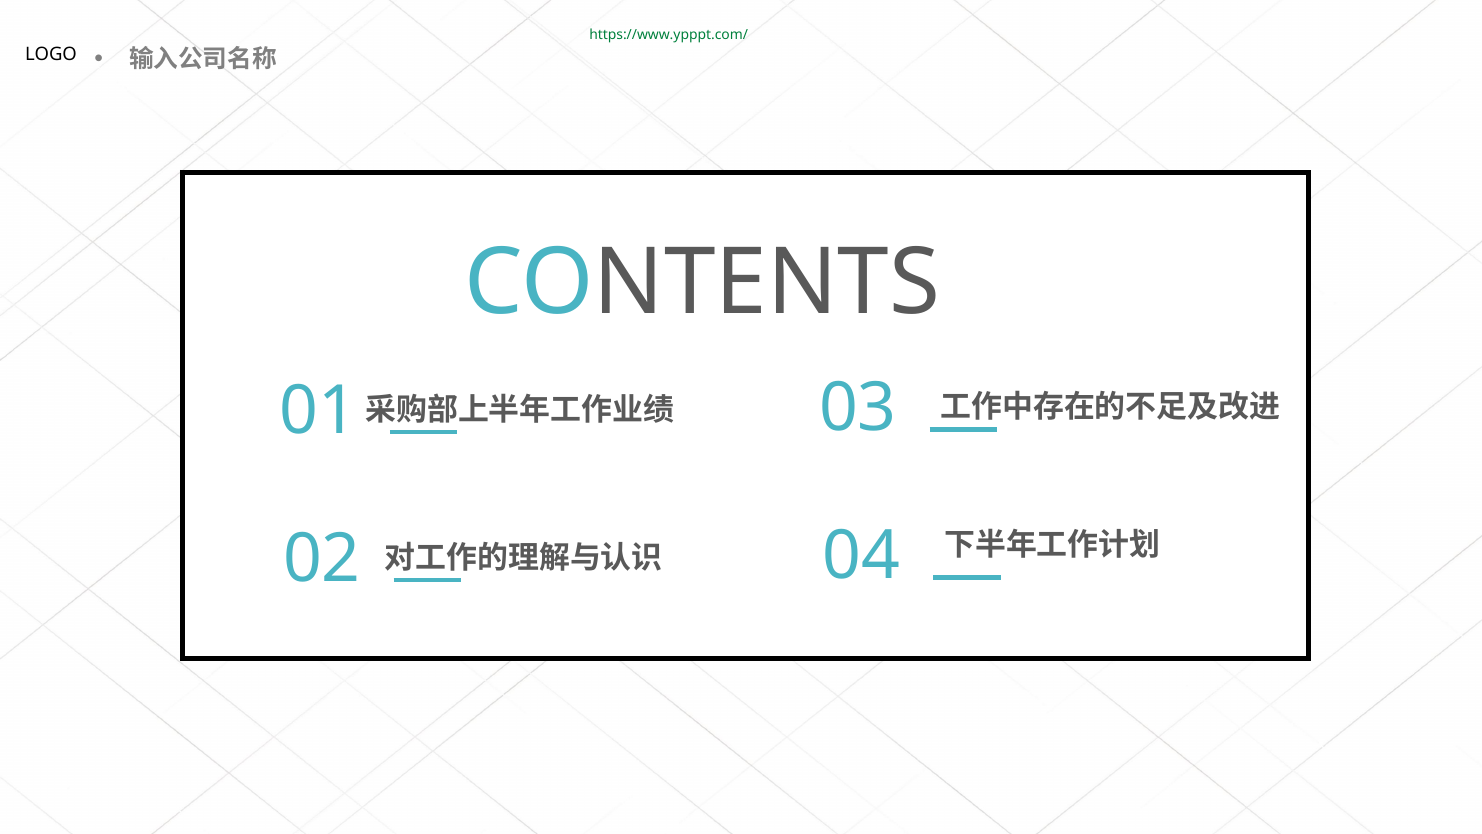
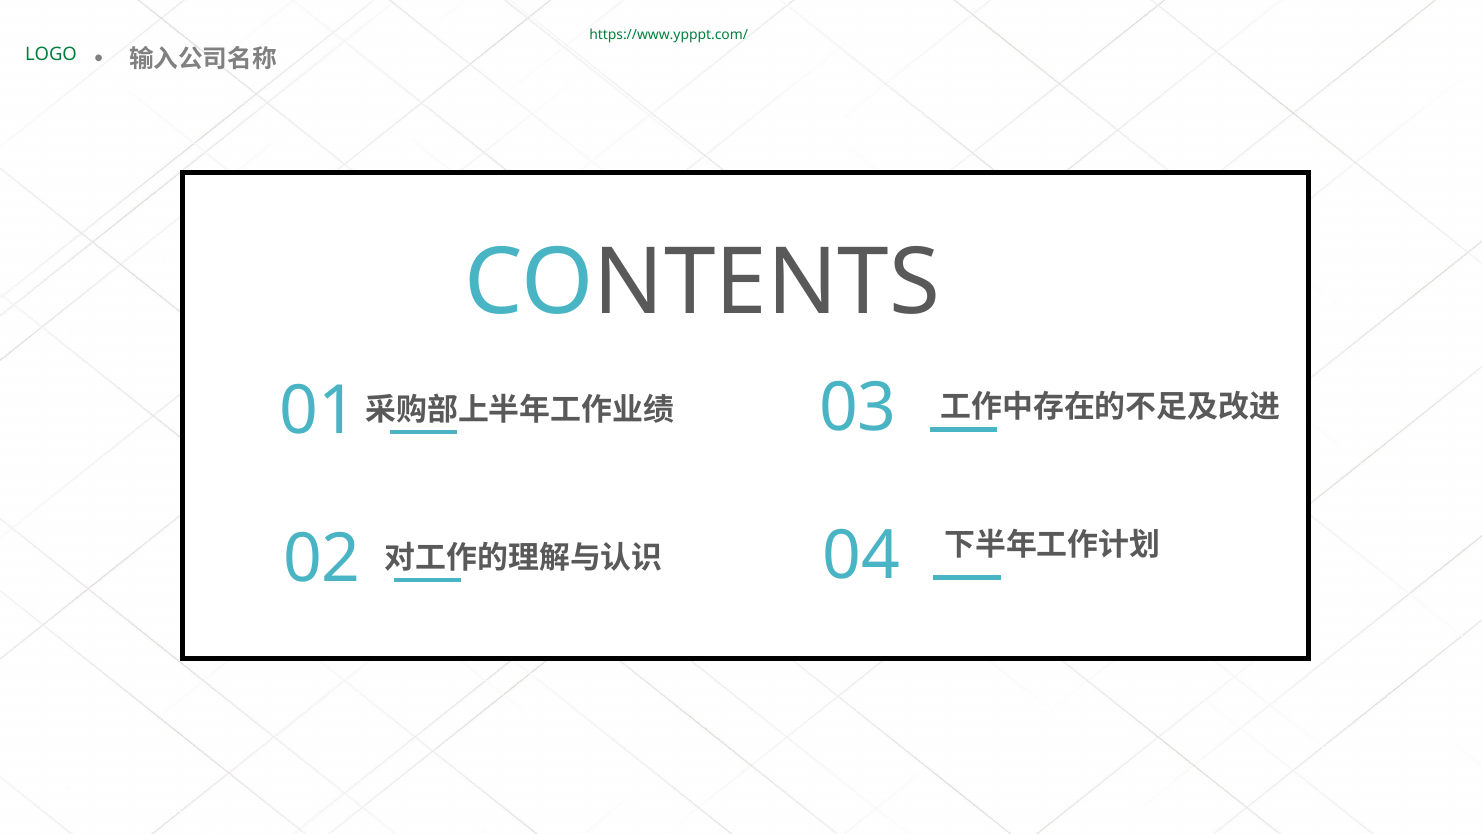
LOGO colour: black -> green
